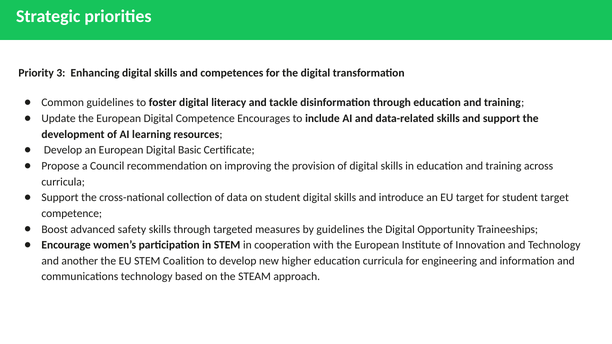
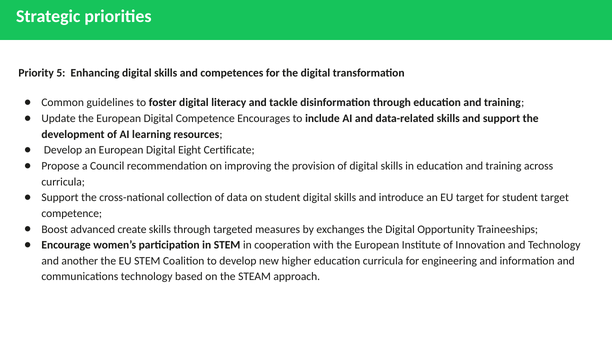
3: 3 -> 5
Basic: Basic -> Eight
safety: safety -> create
by guidelines: guidelines -> exchanges
